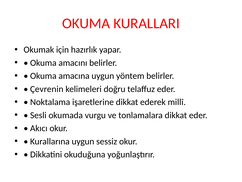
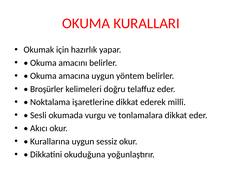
Çevrenin: Çevrenin -> Broşürler
